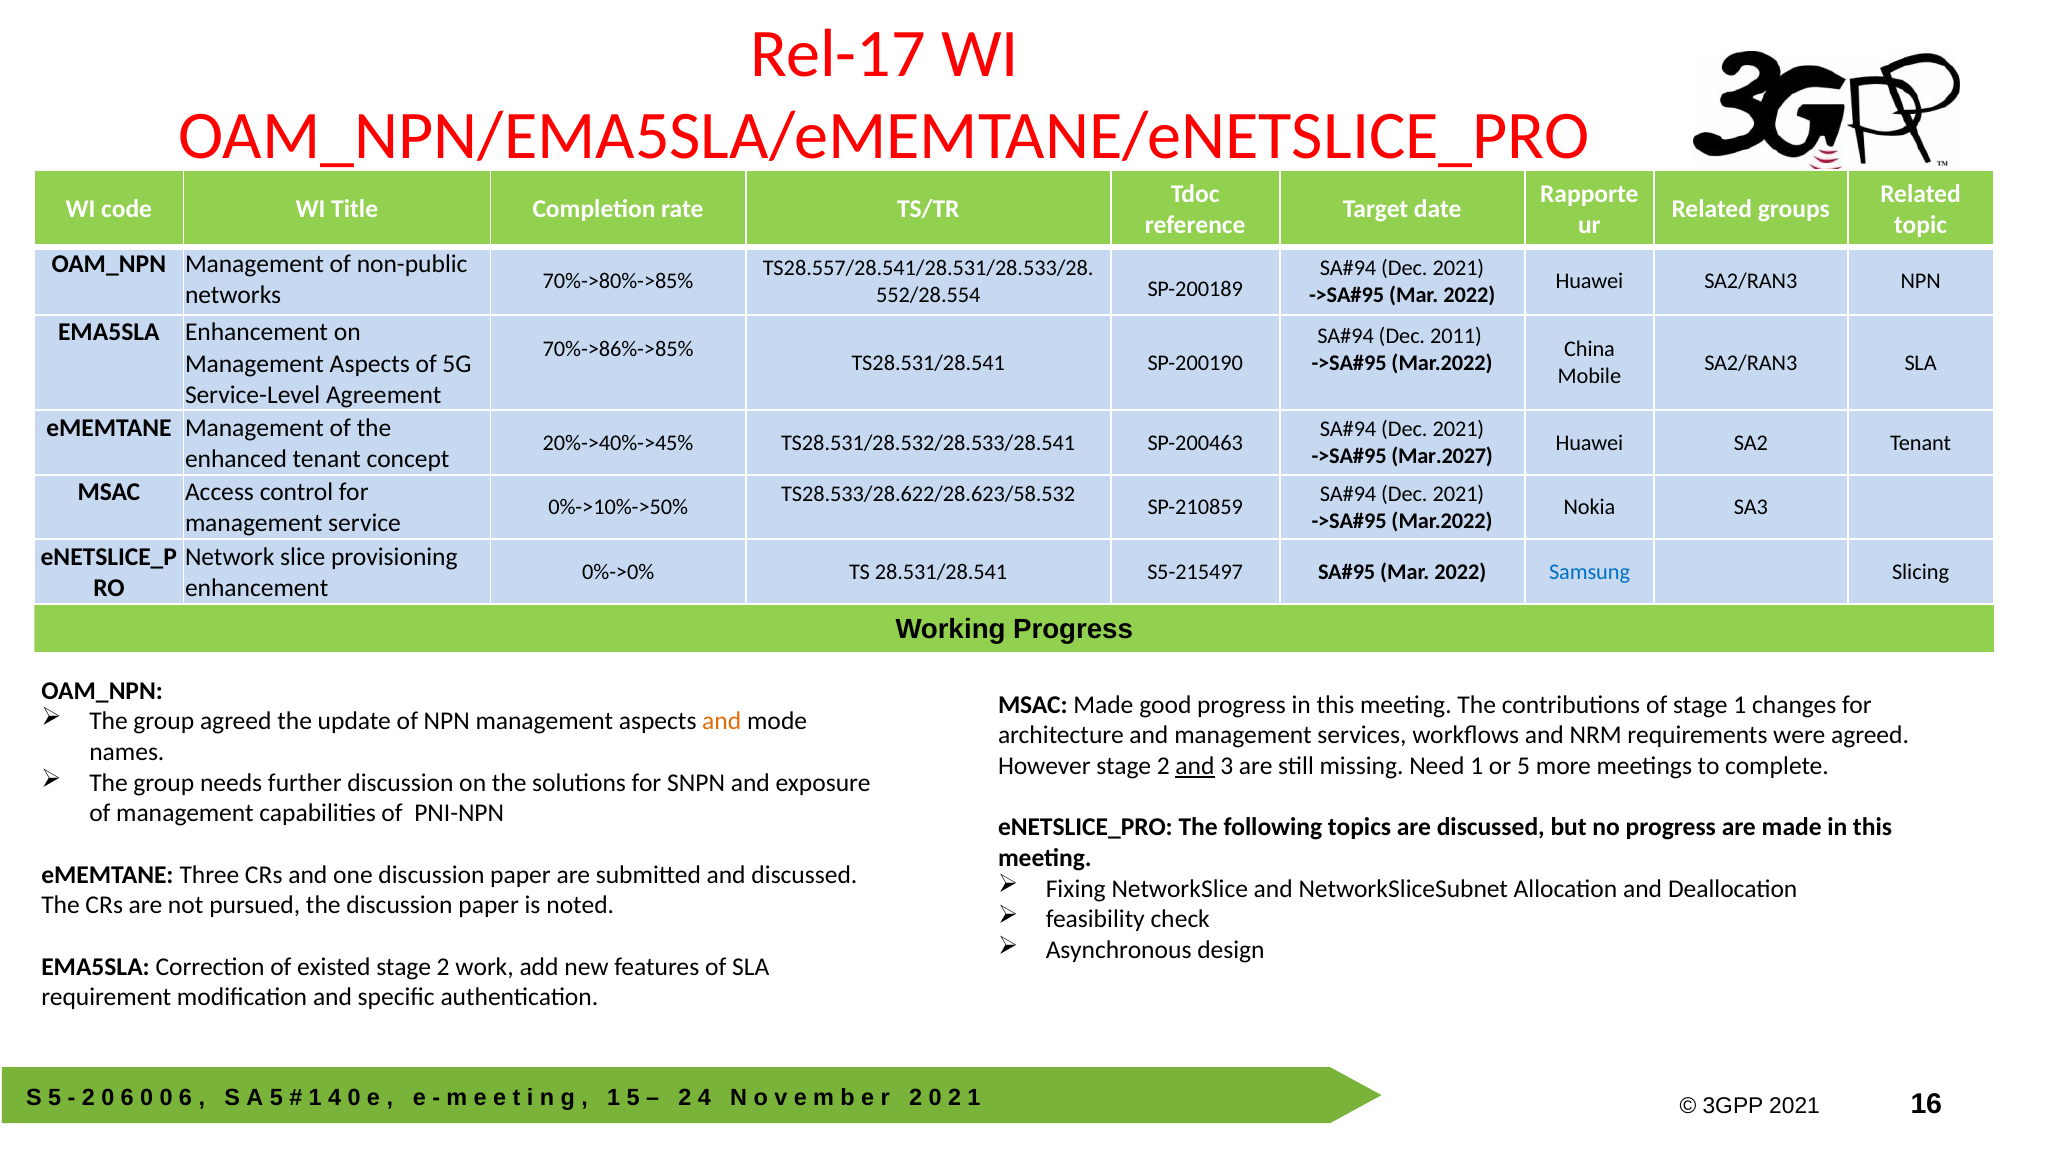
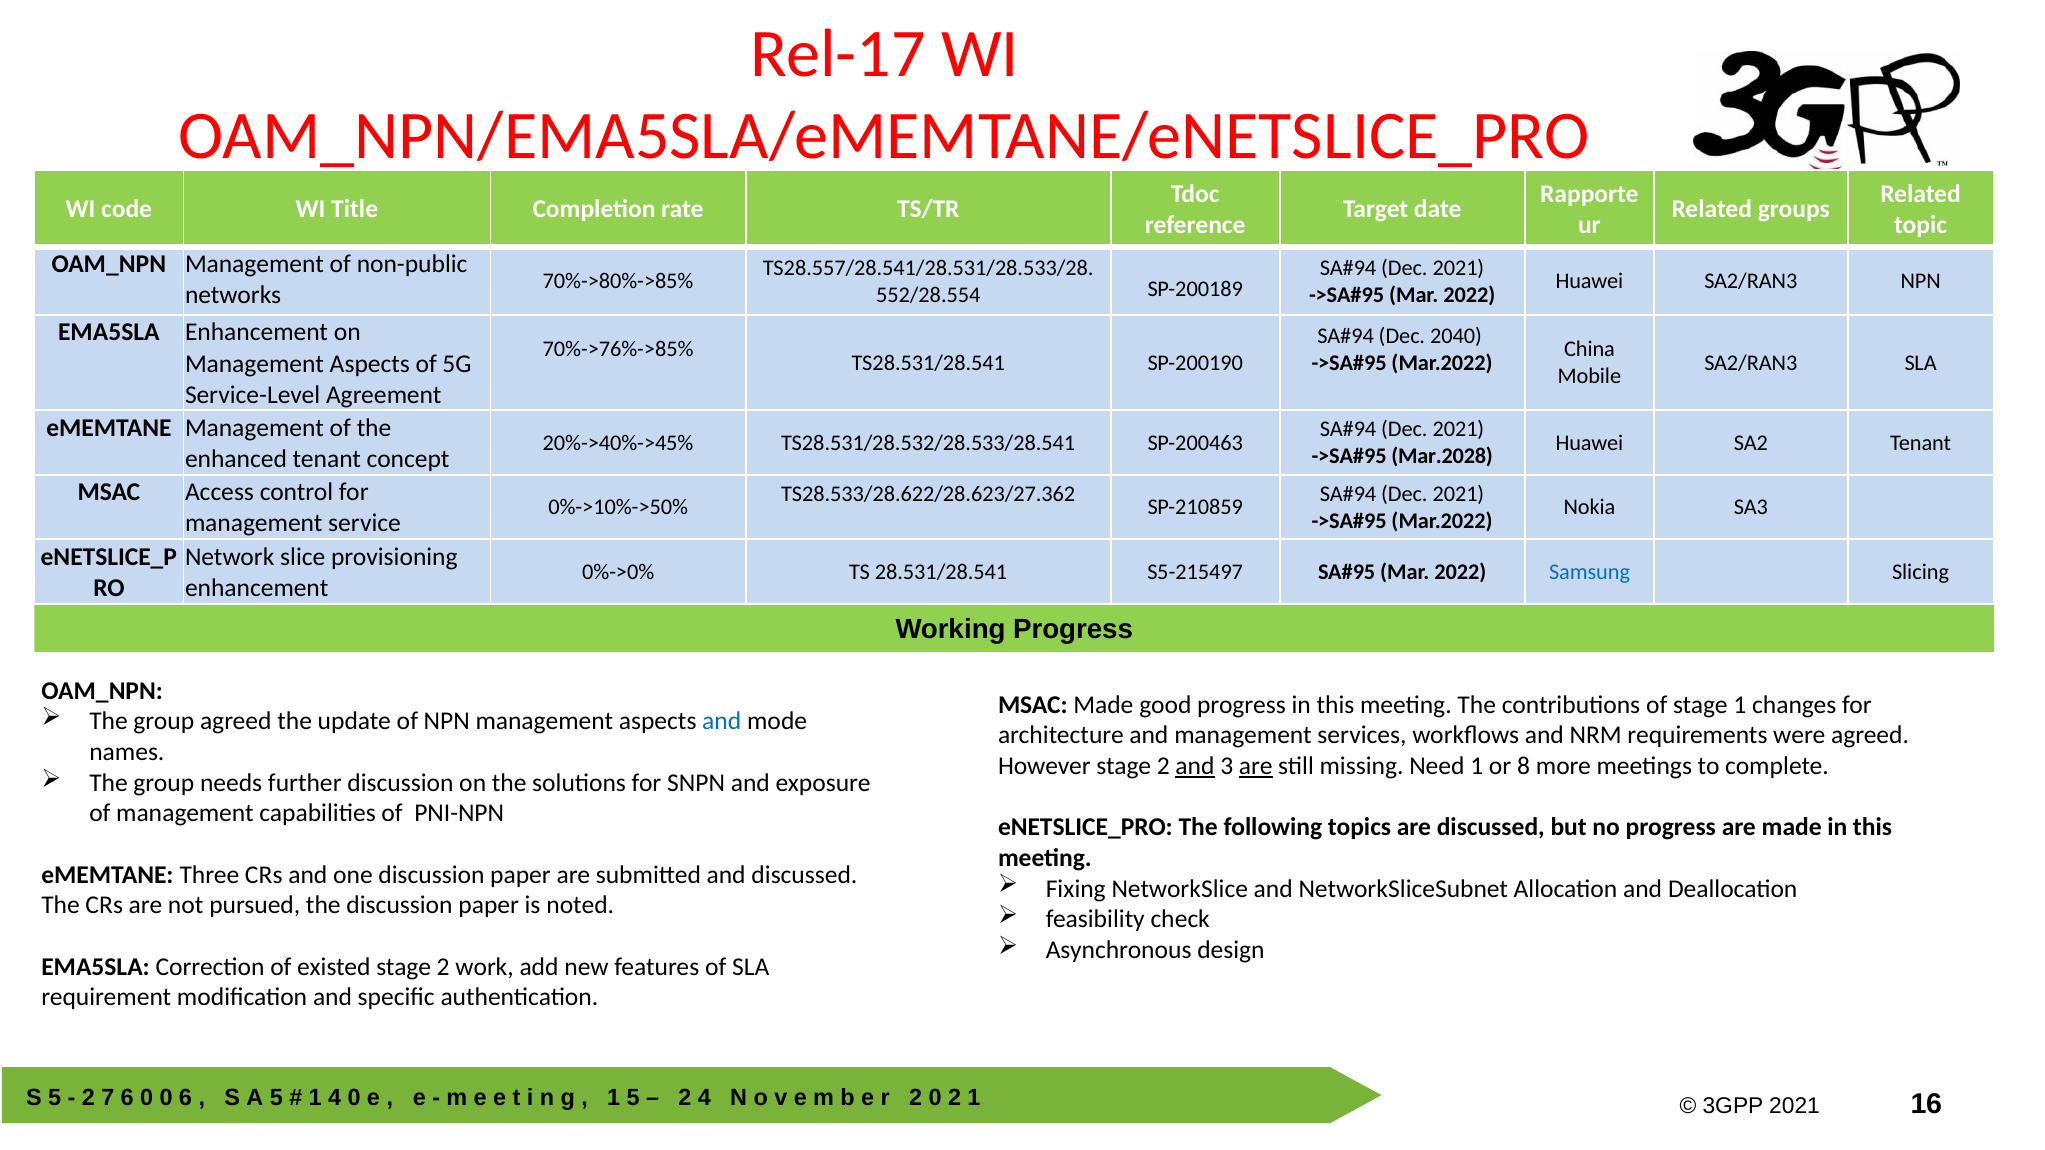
2011: 2011 -> 2040
70%->86%->85%: 70%->86%->85% -> 70%->76%->85%
Mar.2027: Mar.2027 -> Mar.2028
TS28.533/28.622/28.623/58.532: TS28.533/28.622/28.623/58.532 -> TS28.533/28.622/28.623/27.362
and at (722, 722) colour: orange -> blue
are at (1256, 766) underline: none -> present
or 5: 5 -> 8
0 at (108, 1098): 0 -> 7
